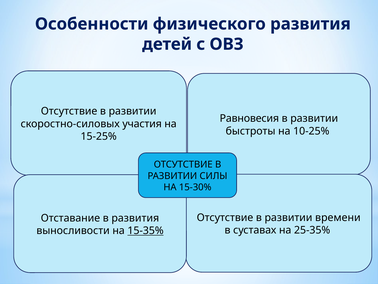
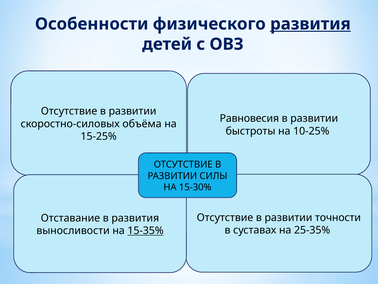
развития at (310, 24) underline: none -> present
участия: участия -> объёма
времени: времени -> точности
